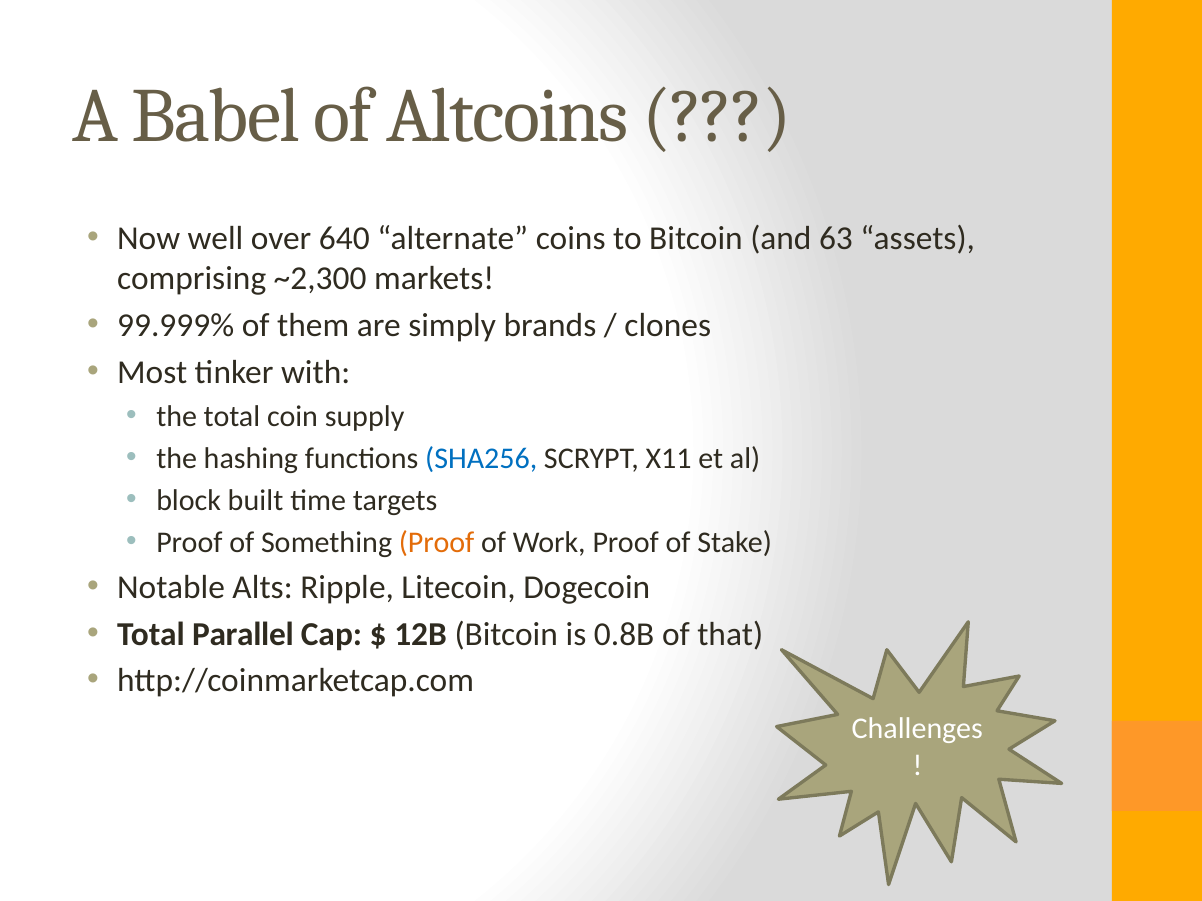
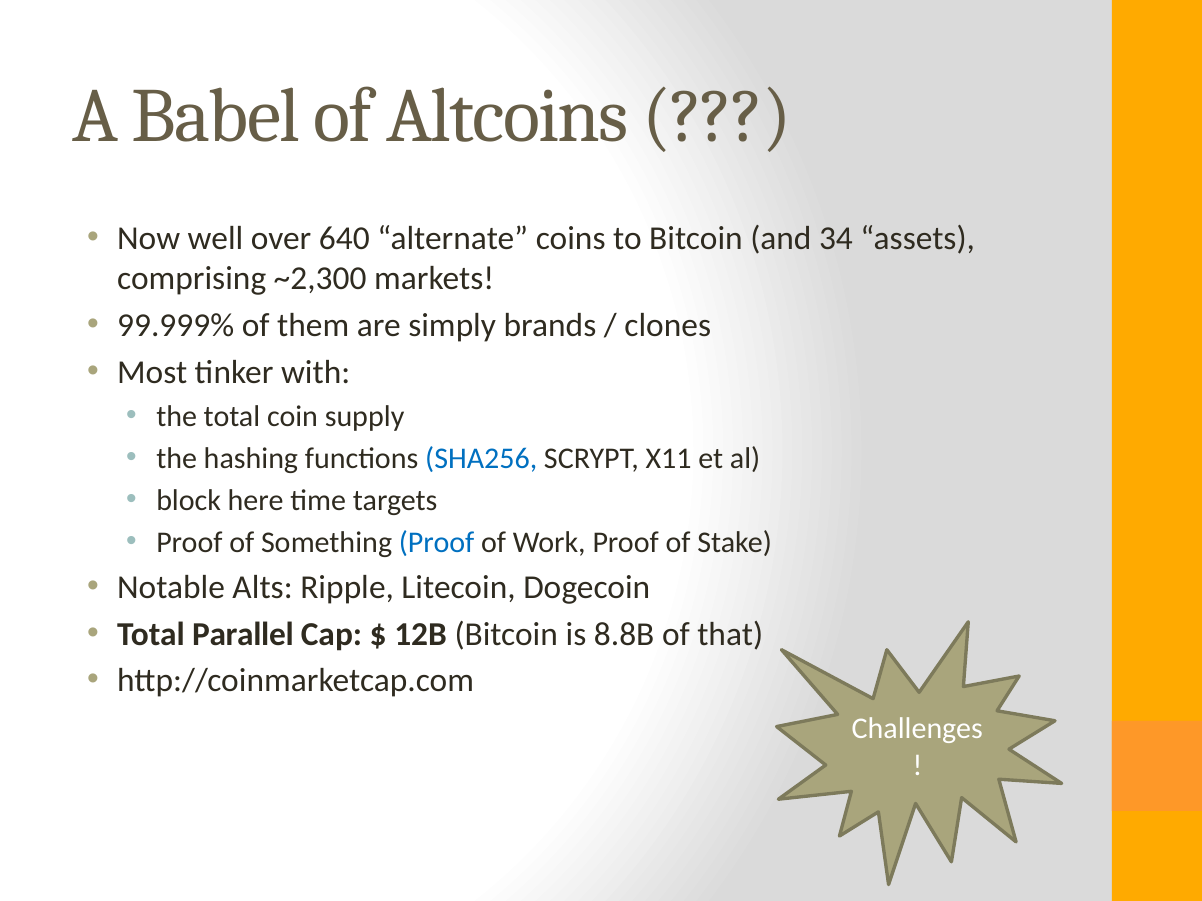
63: 63 -> 34
built: built -> here
Proof at (437, 543) colour: orange -> blue
0.8B: 0.8B -> 8.8B
